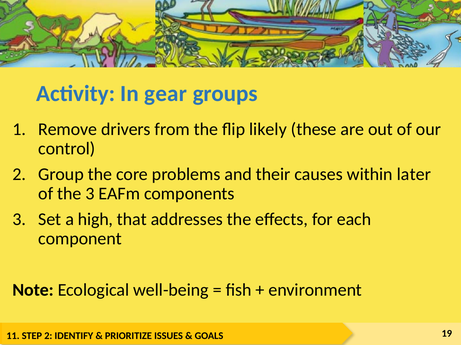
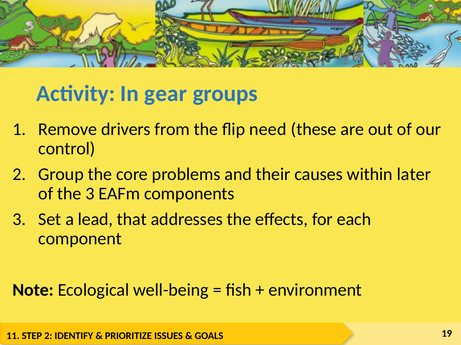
likely: likely -> need
high: high -> lead
